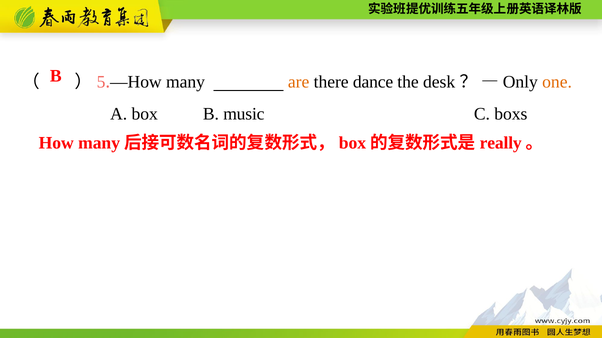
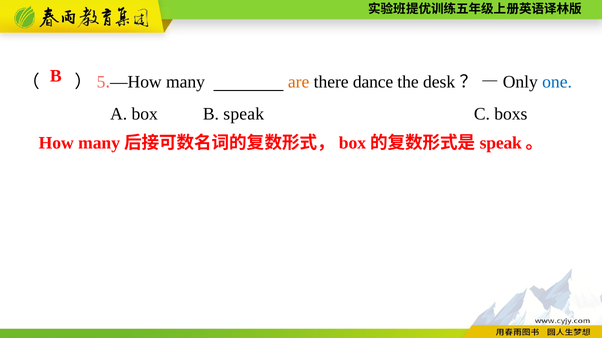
one colour: orange -> blue
B music: music -> speak
really at (501, 143): really -> speak
